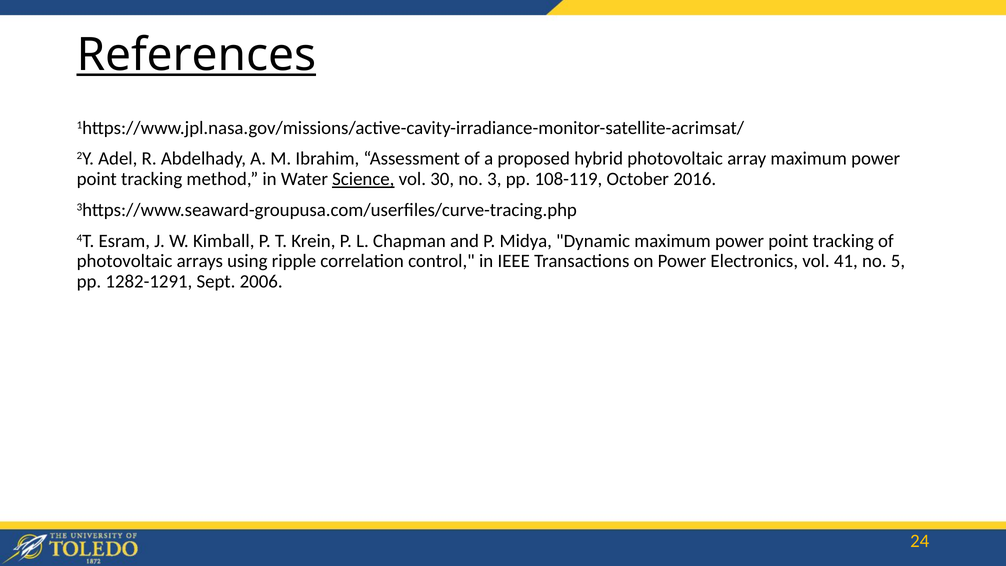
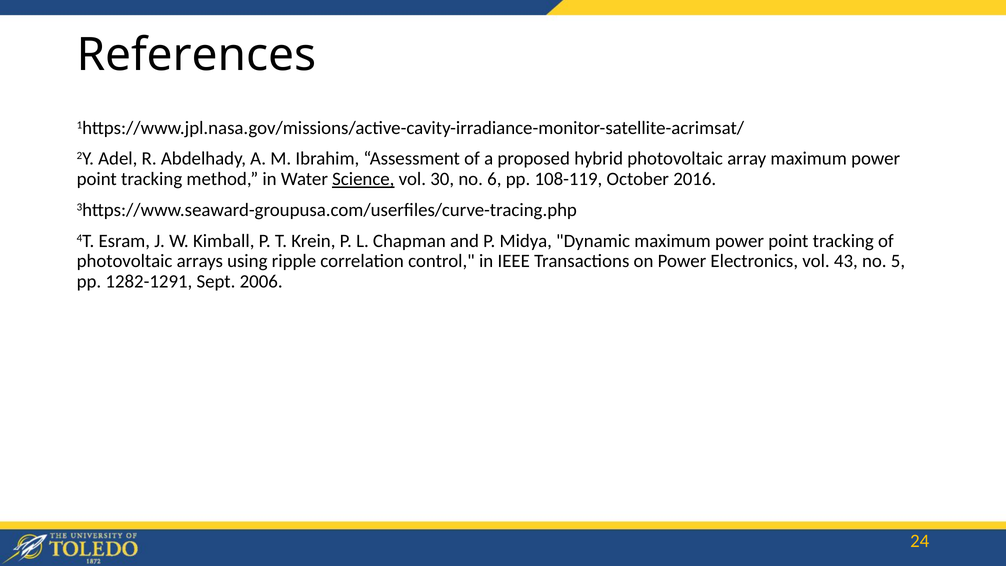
References underline: present -> none
3: 3 -> 6
41: 41 -> 43
